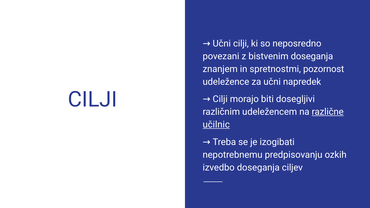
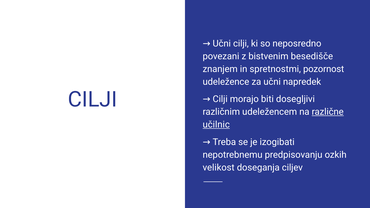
bistvenim doseganja: doseganja -> besedišče
izvedbo: izvedbo -> velikost
